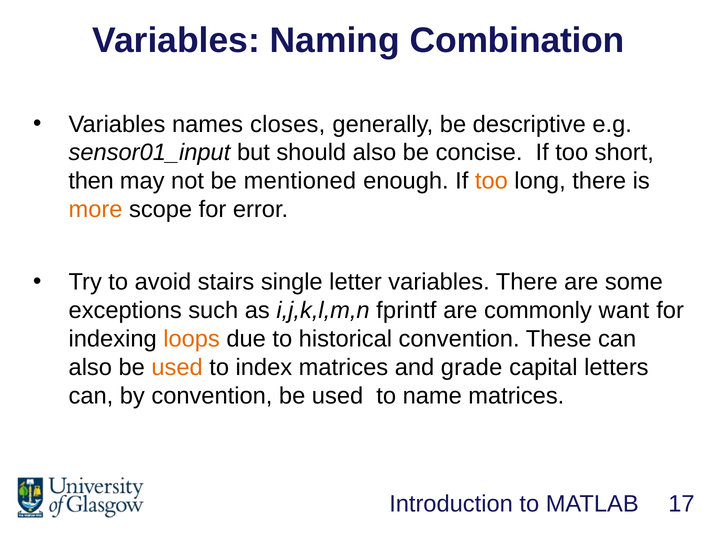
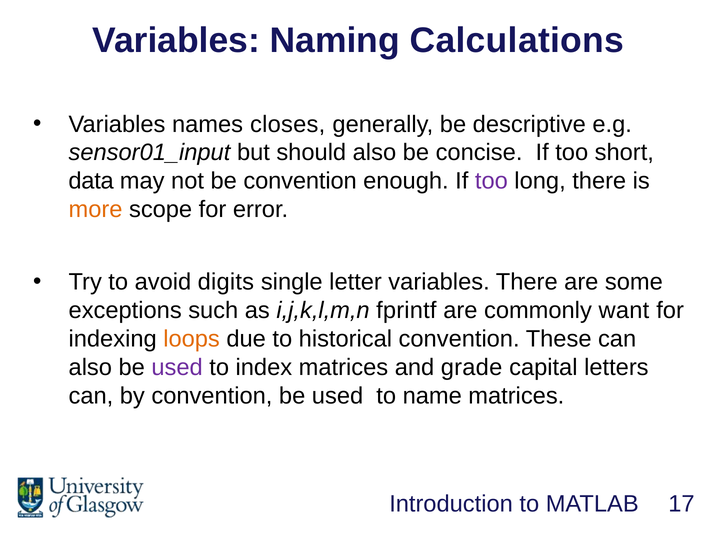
Combination: Combination -> Calculations
then: then -> data
be mentioned: mentioned -> convention
too at (491, 181) colour: orange -> purple
stairs: stairs -> digits
used at (177, 367) colour: orange -> purple
